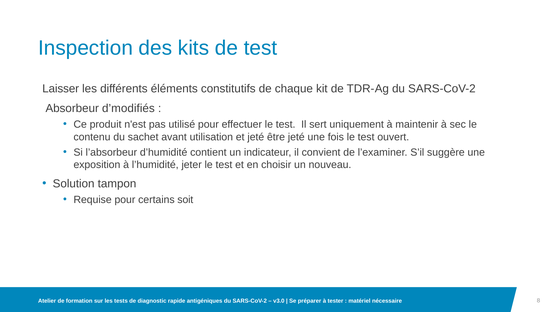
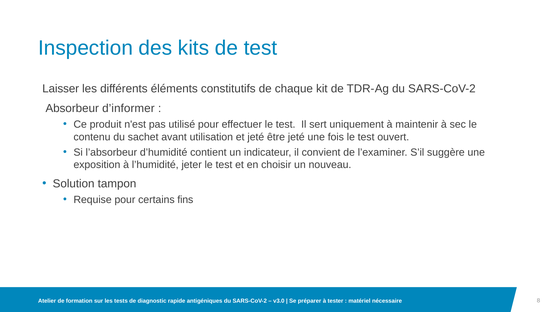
d’modifiés: d’modifiés -> d’informer
soit: soit -> fins
